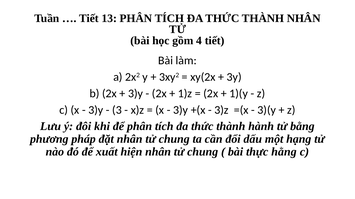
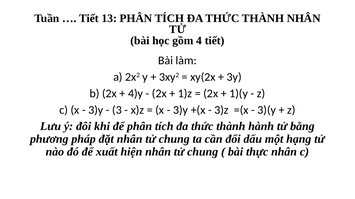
3)y at (136, 94): 3)y -> 4)y
thực hằng: hằng -> nhân
